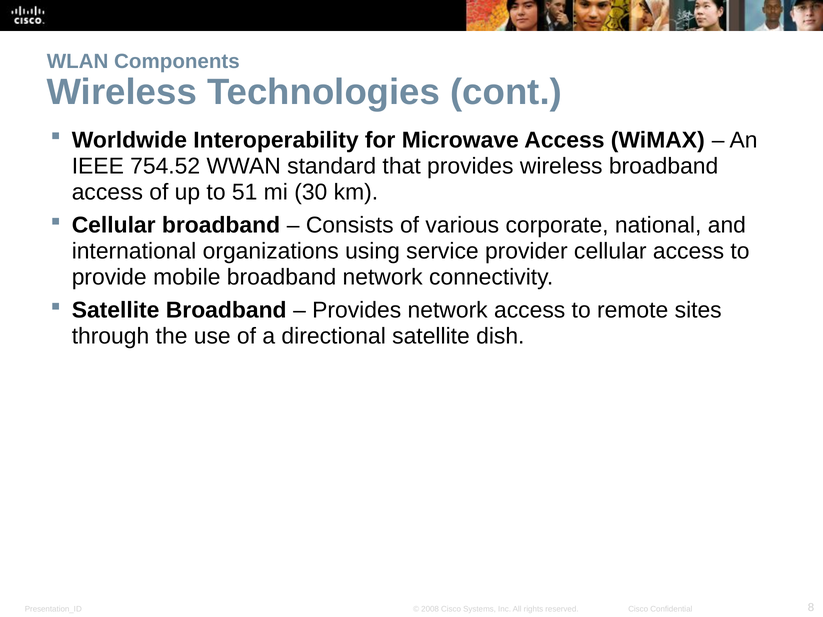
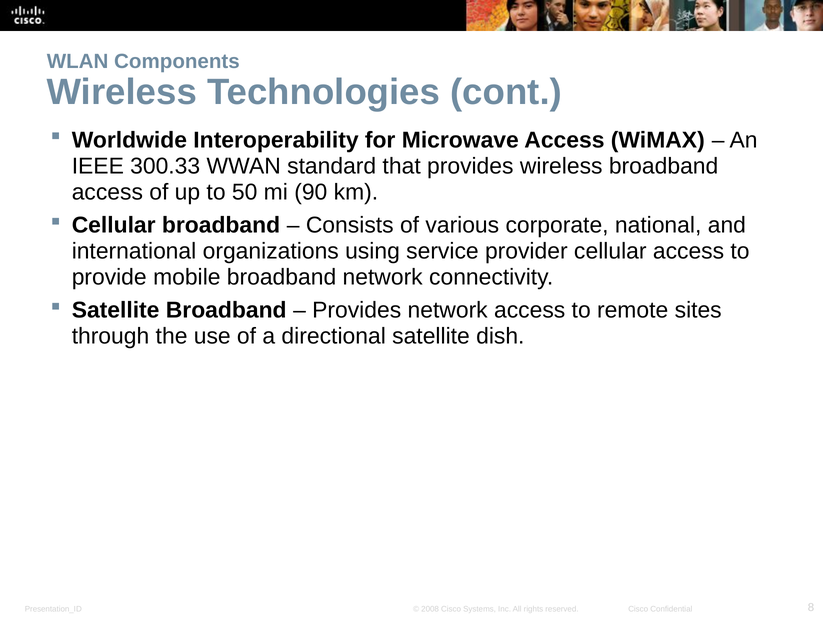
754.52: 754.52 -> 300.33
51: 51 -> 50
30: 30 -> 90
